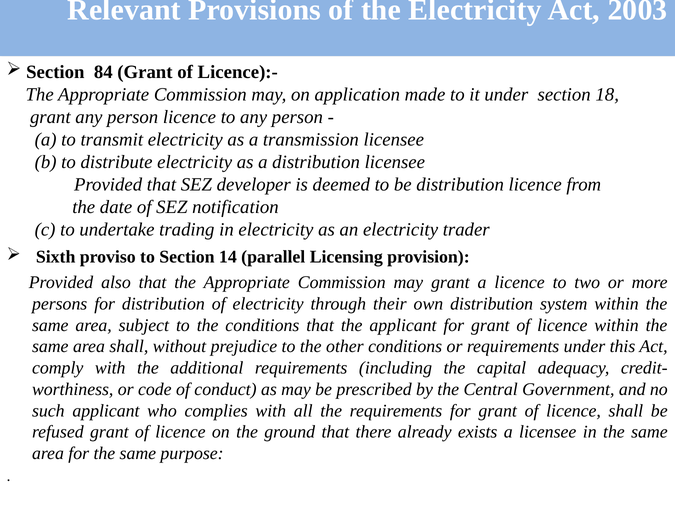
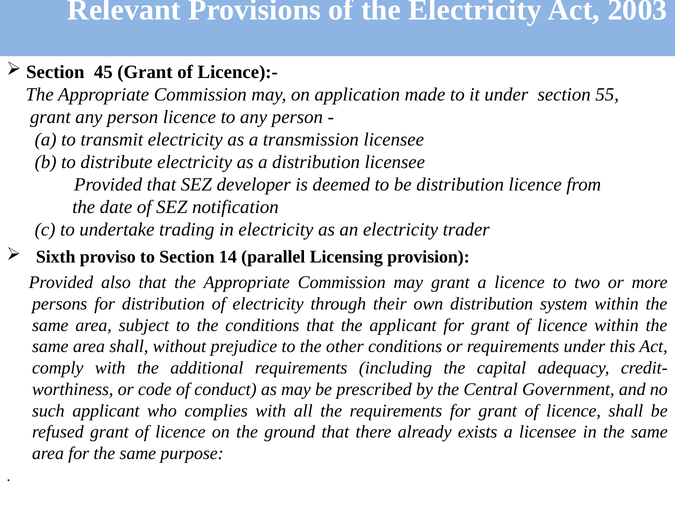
84: 84 -> 45
18: 18 -> 55
